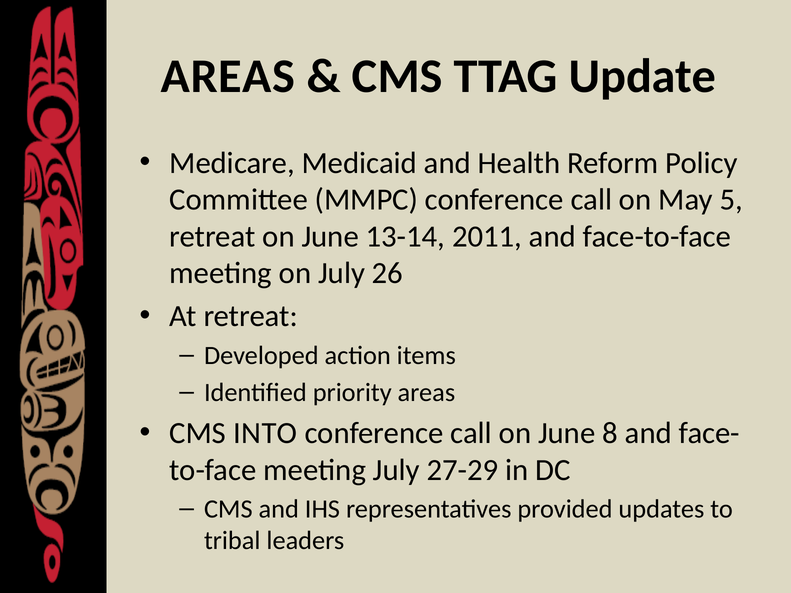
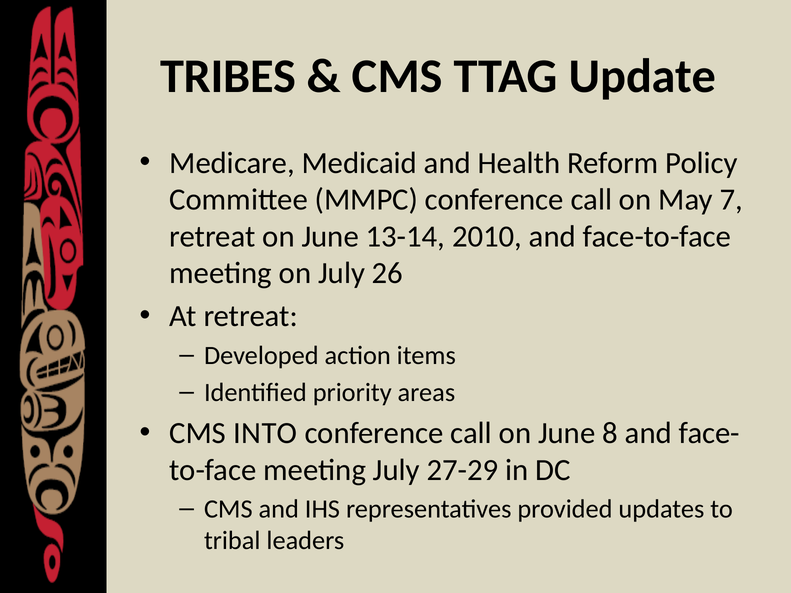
AREAS at (228, 77): AREAS -> TRIBES
5: 5 -> 7
2011: 2011 -> 2010
